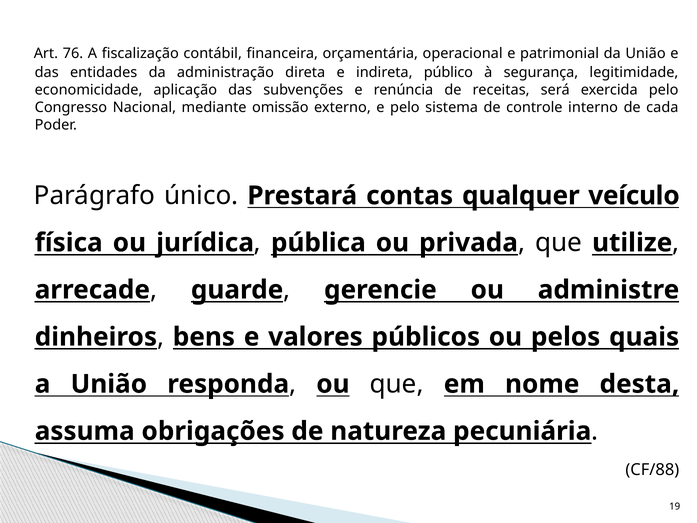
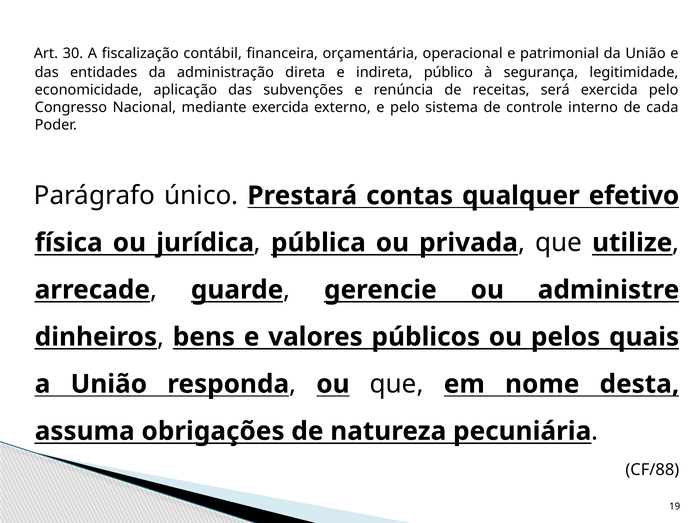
76: 76 -> 30
mediante omissão: omissão -> exercida
veículo: veículo -> efetivo
